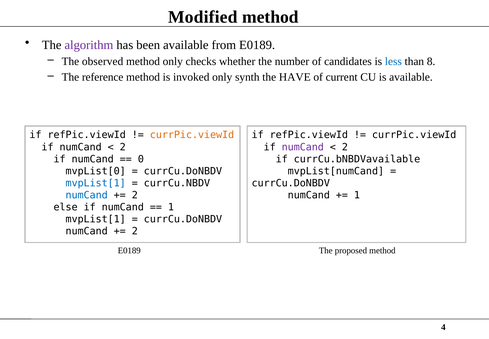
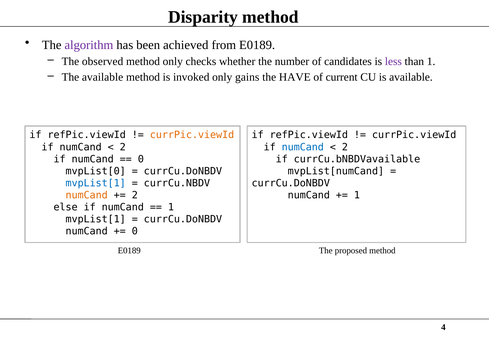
Modified: Modified -> Disparity
been available: available -> achieved
less colour: blue -> purple
than 8: 8 -> 1
The reference: reference -> available
synth: synth -> gains
numCand at (303, 147) colour: purple -> blue
numCand at (87, 195) colour: blue -> orange
2 at (135, 231): 2 -> 0
